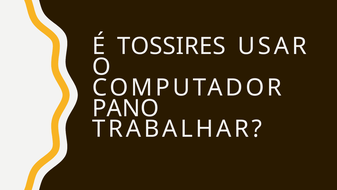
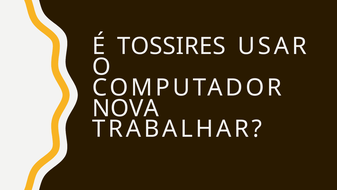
PANO: PANO -> NOVA
